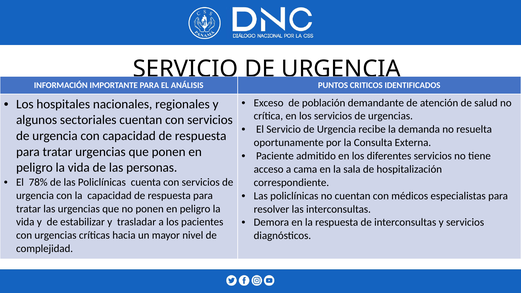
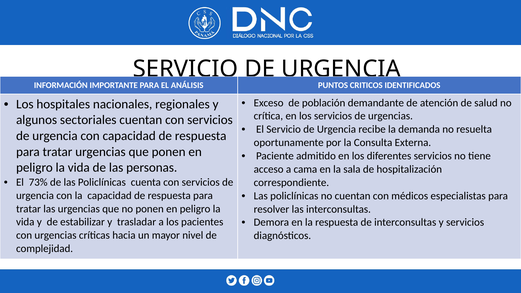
78%: 78% -> 73%
